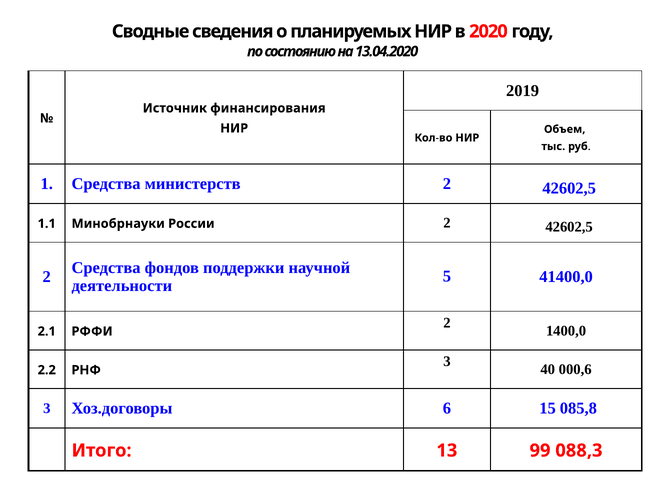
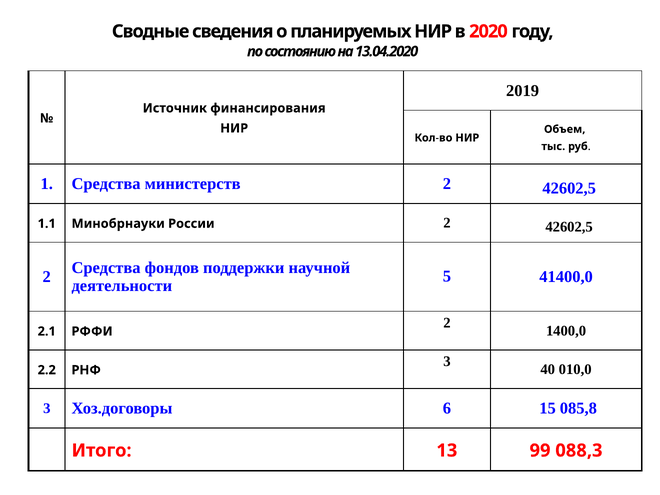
000,6: 000,6 -> 010,0
